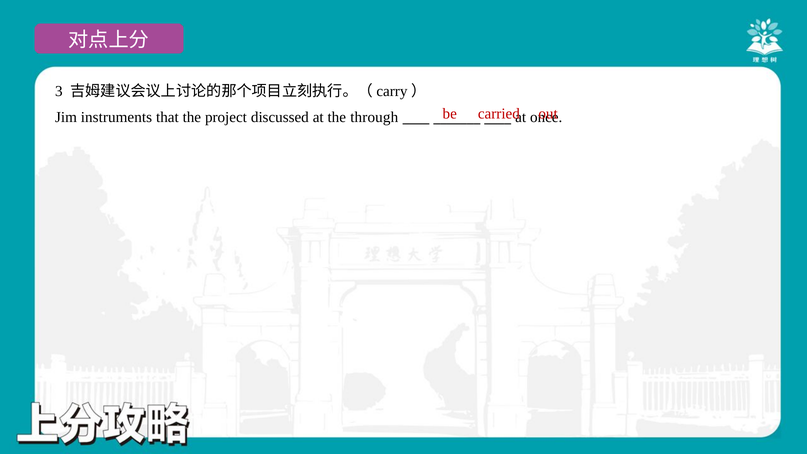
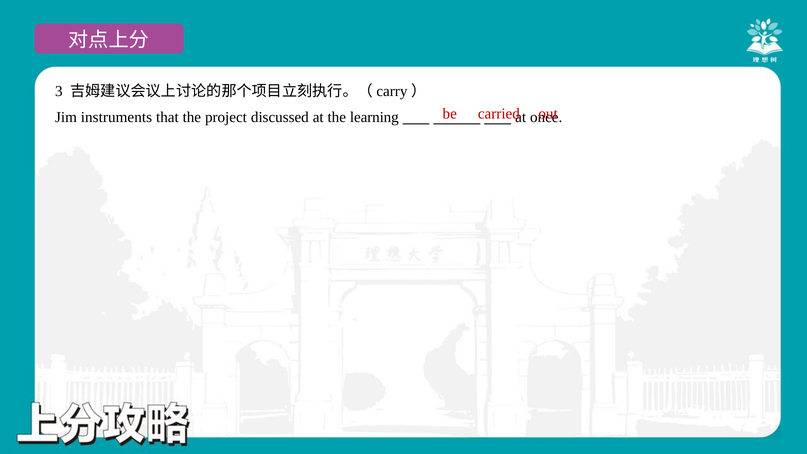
through: through -> learning
